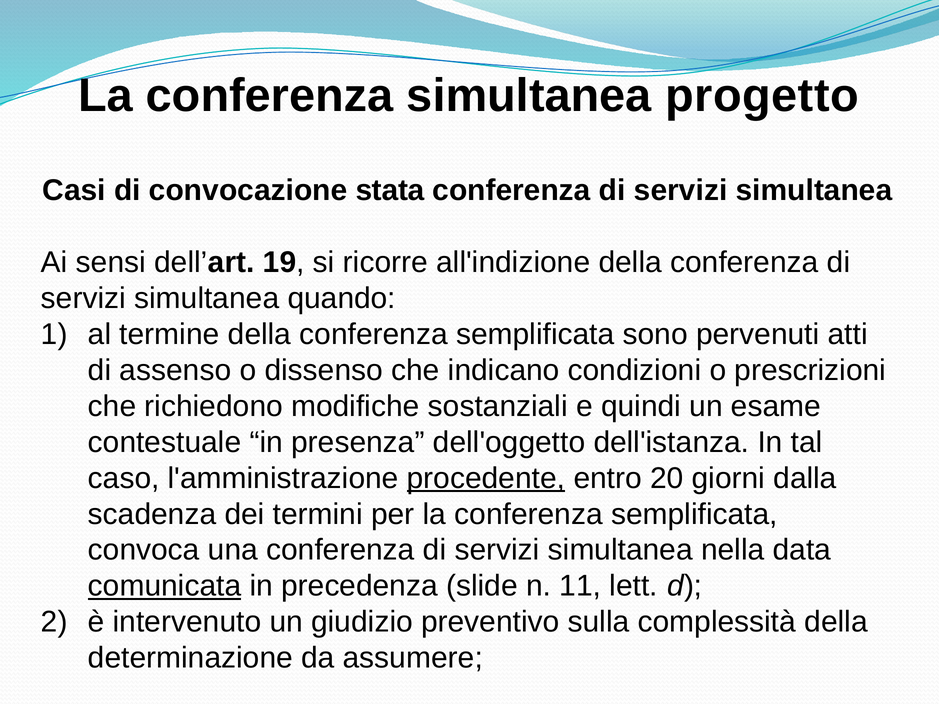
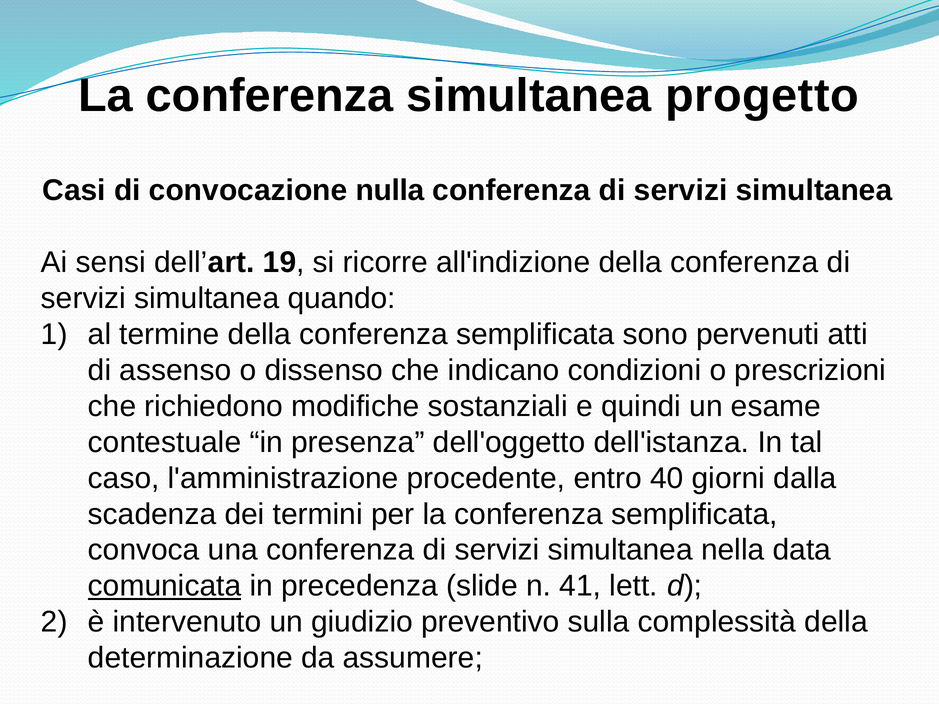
stata: stata -> nulla
procedente underline: present -> none
20: 20 -> 40
11: 11 -> 41
